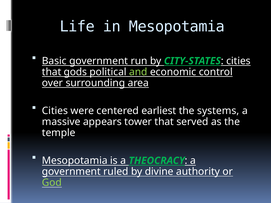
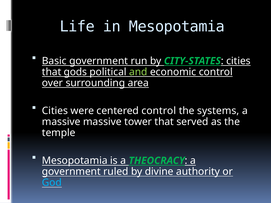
centered earliest: earliest -> control
massive appears: appears -> massive
God colour: light green -> light blue
